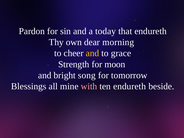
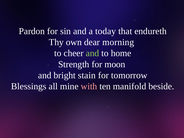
and at (92, 53) colour: yellow -> light green
grace: grace -> home
song: song -> stain
ten endureth: endureth -> manifold
